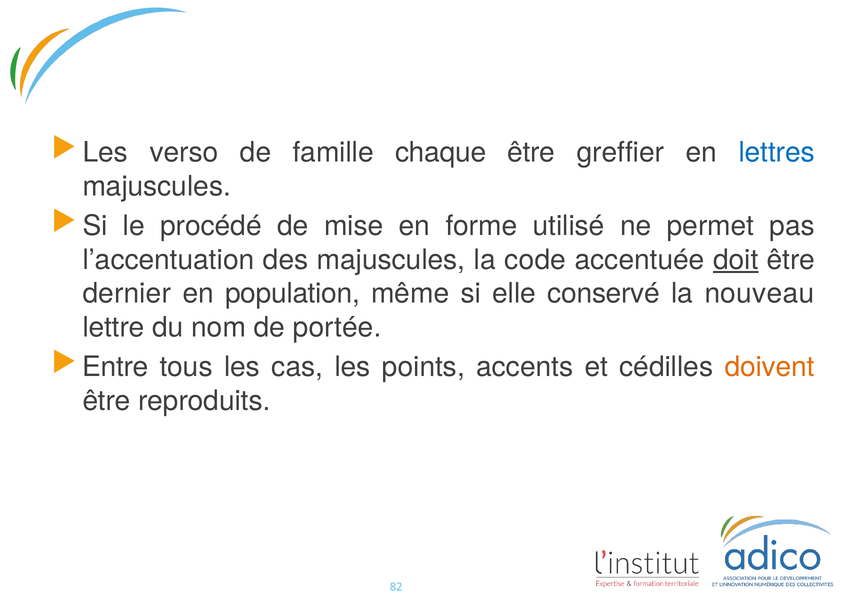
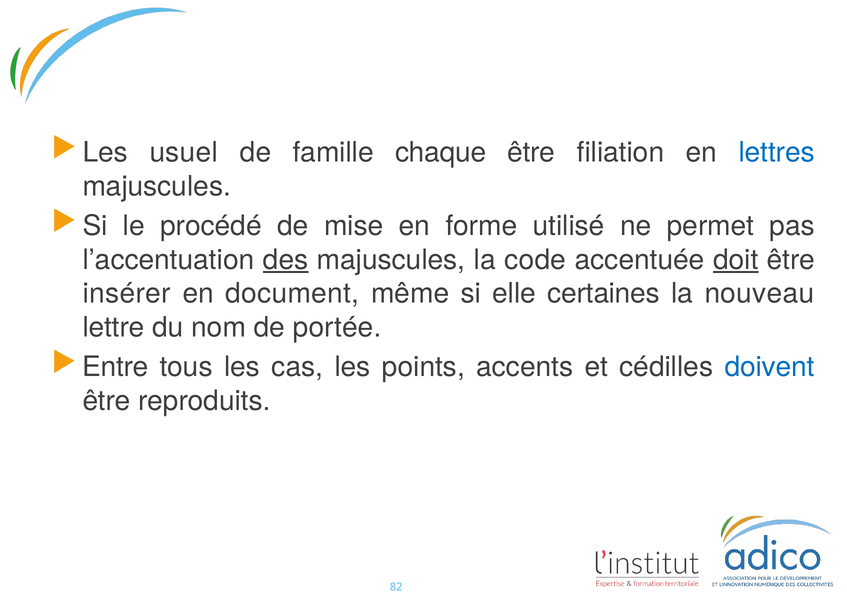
verso: verso -> usuel
greffier: greffier -> filiation
des underline: none -> present
dernier: dernier -> insérer
population: population -> document
conservé: conservé -> certaines
doivent colour: orange -> blue
